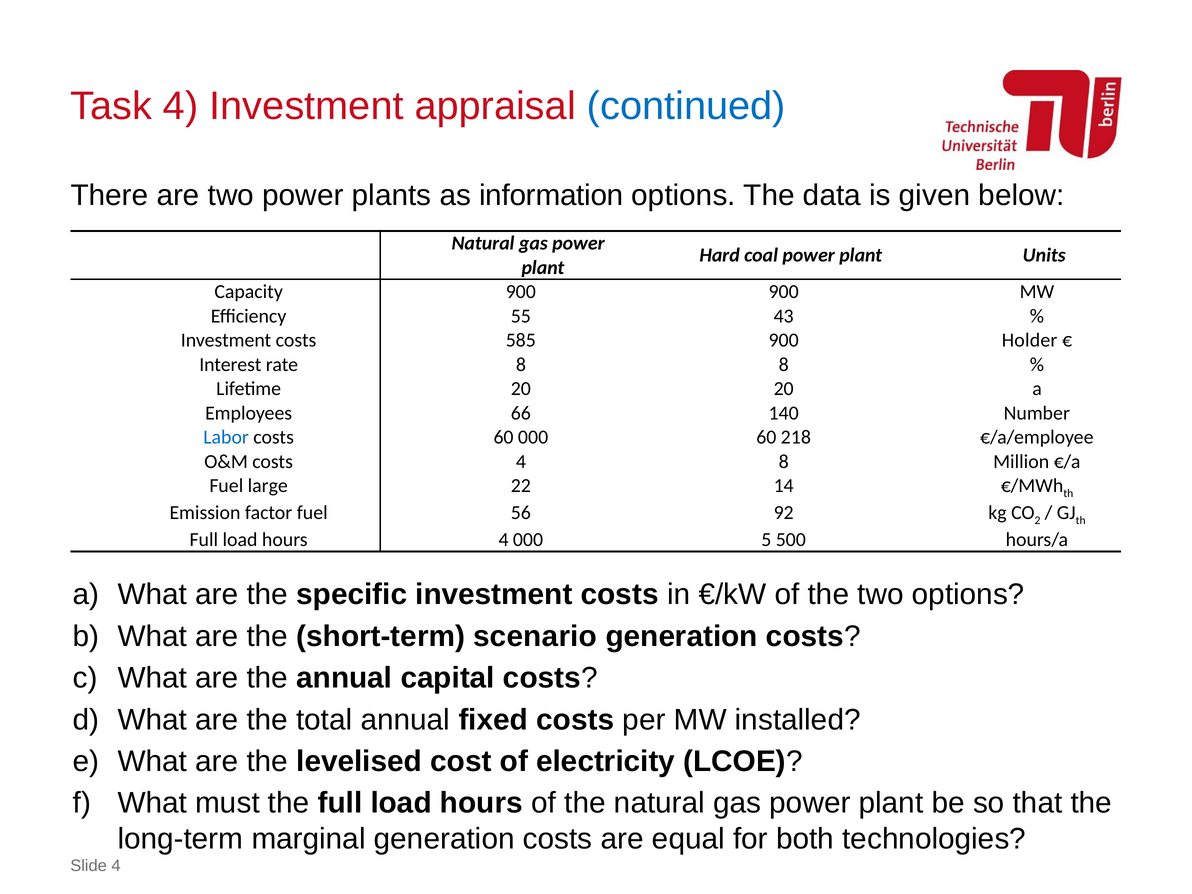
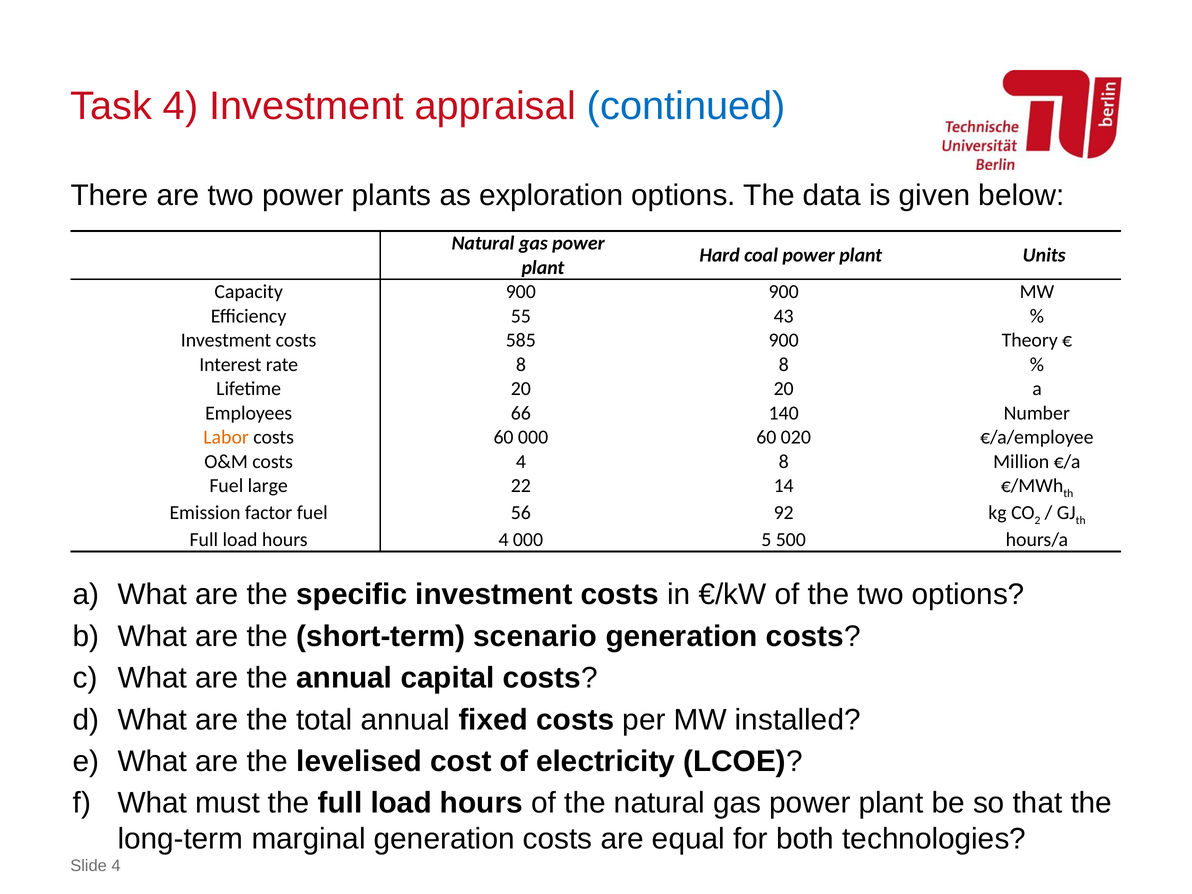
information: information -> exploration
Holder: Holder -> Theory
Labor colour: blue -> orange
218: 218 -> 020
